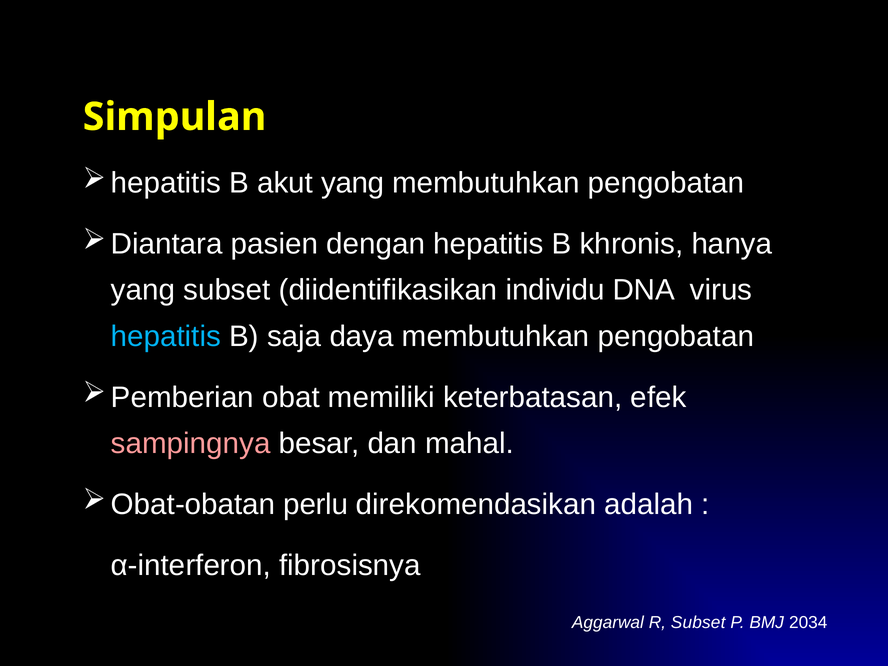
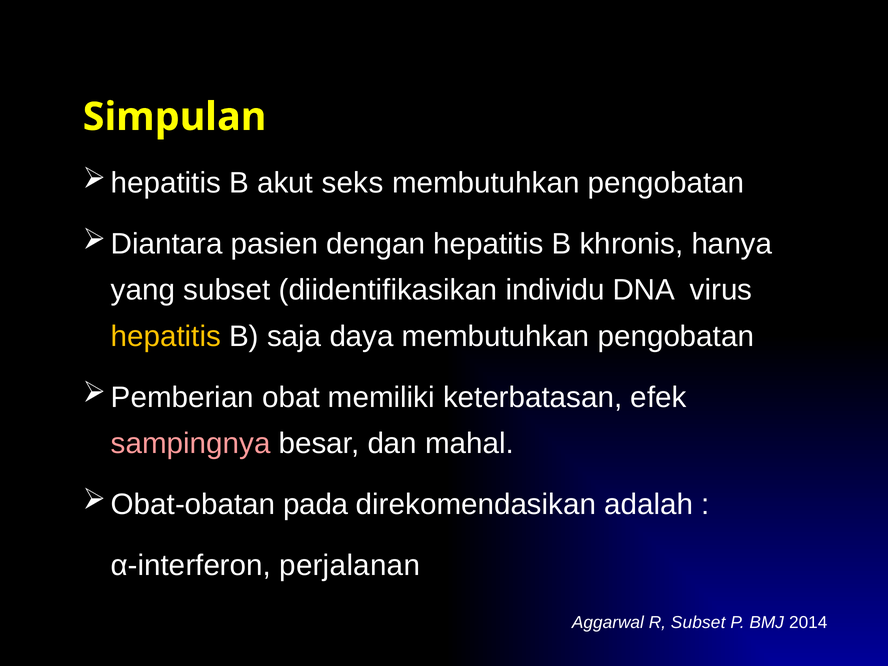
akut yang: yang -> seks
hepatitis at (166, 336) colour: light blue -> yellow
perlu: perlu -> pada
fibrosisnya: fibrosisnya -> perjalanan
2034: 2034 -> 2014
